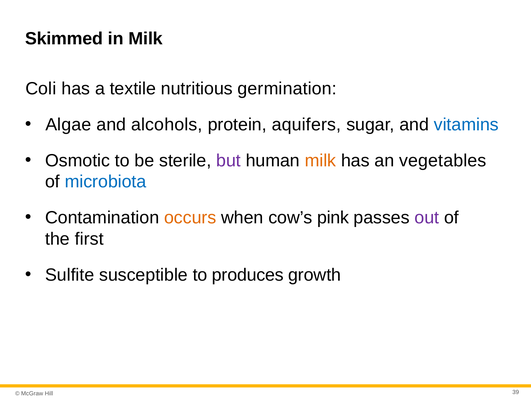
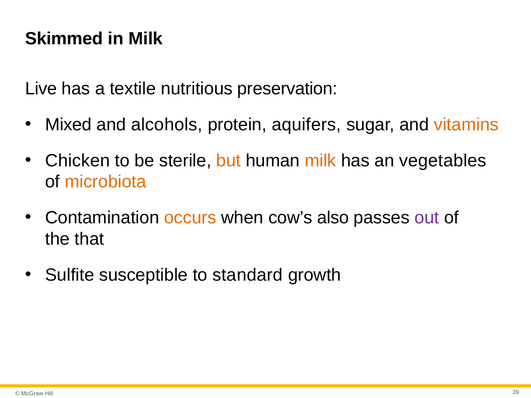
Coli: Coli -> Live
germination: germination -> preservation
Algae: Algae -> Mixed
vitamins colour: blue -> orange
Osmotic: Osmotic -> Chicken
but colour: purple -> orange
microbiota colour: blue -> orange
pink: pink -> also
first: first -> that
produces: produces -> standard
